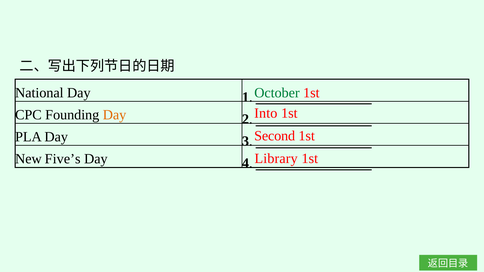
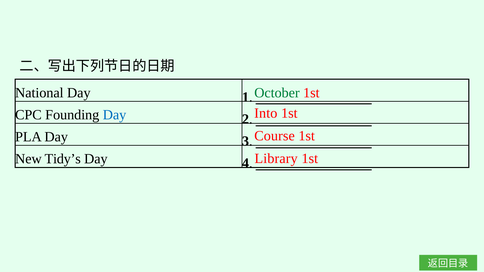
Day at (115, 115) colour: orange -> blue
Second: Second -> Course
Five’s: Five’s -> Tidy’s
